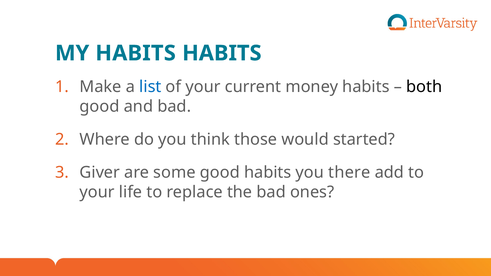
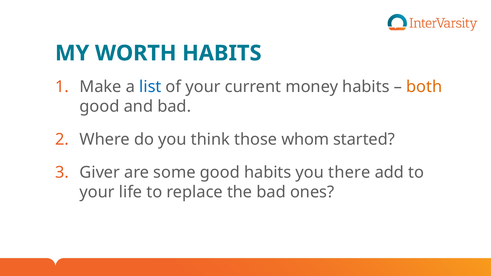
MY HABITS: HABITS -> WORTH
both colour: black -> orange
would: would -> whom
